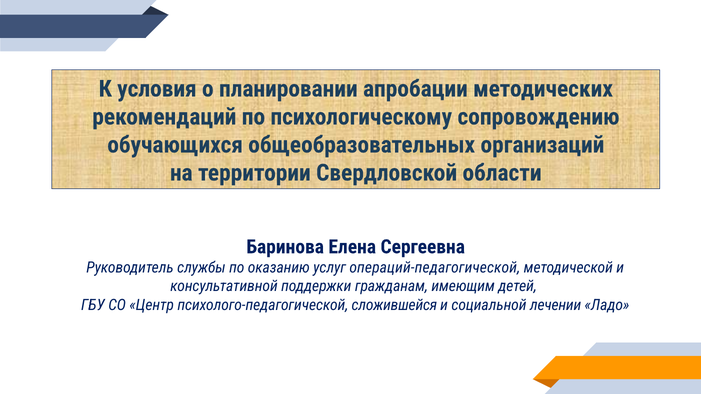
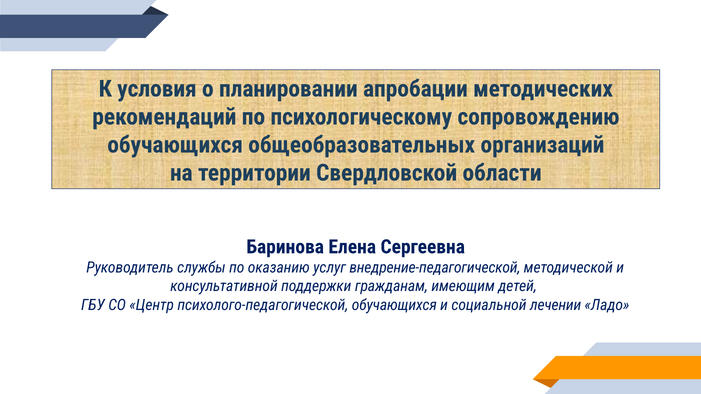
операций-педагогической: операций-педагогической -> внедрение-педагогической
психолого-педагогической сложившейся: сложившейся -> обучающихся
